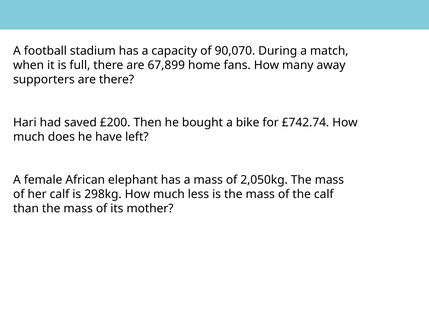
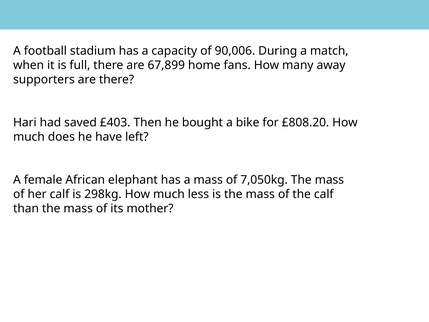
90,070: 90,070 -> 90,006
£200: £200 -> £403
£742.74: £742.74 -> £808.20
2,050kg: 2,050kg -> 7,050kg
